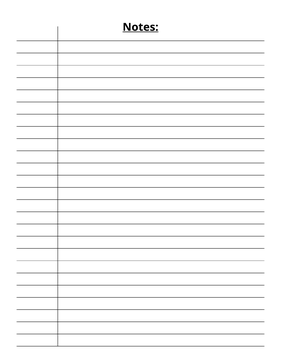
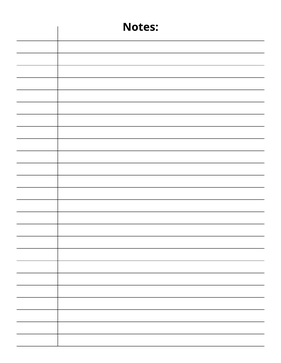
Notes underline: present -> none
